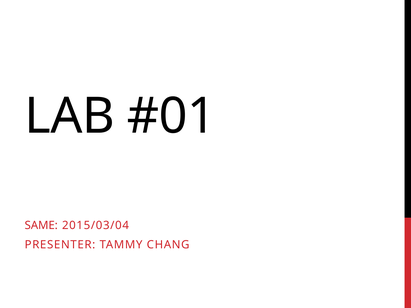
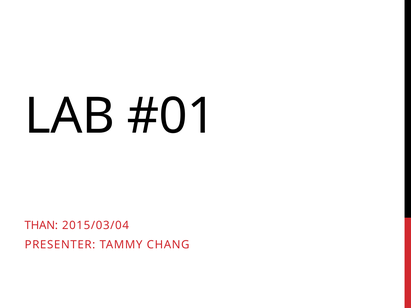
SAME: SAME -> THAN
